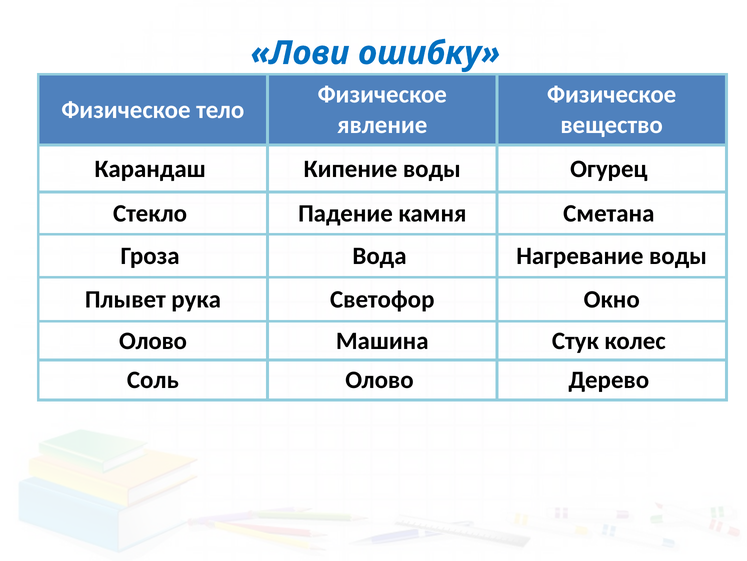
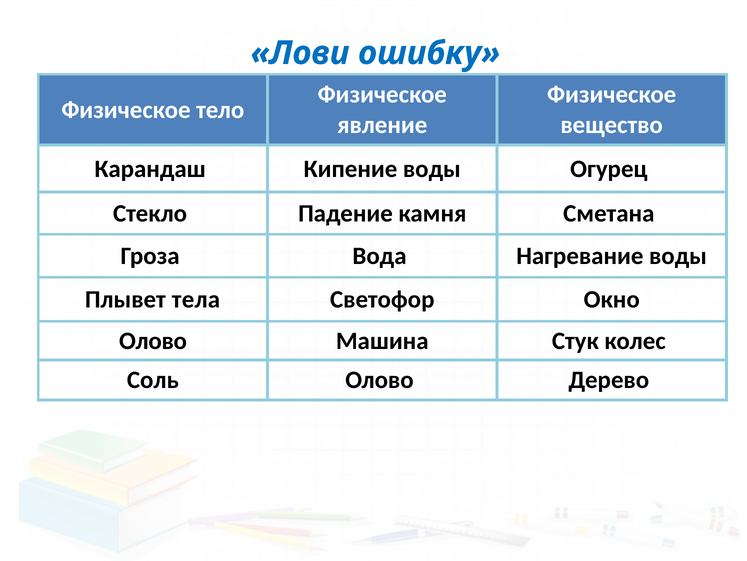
рука: рука -> тела
